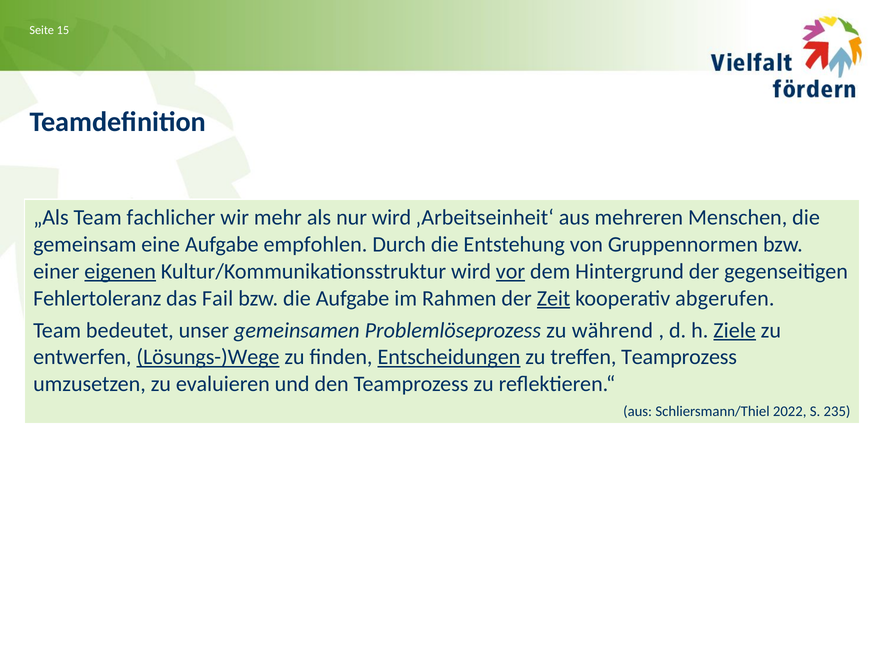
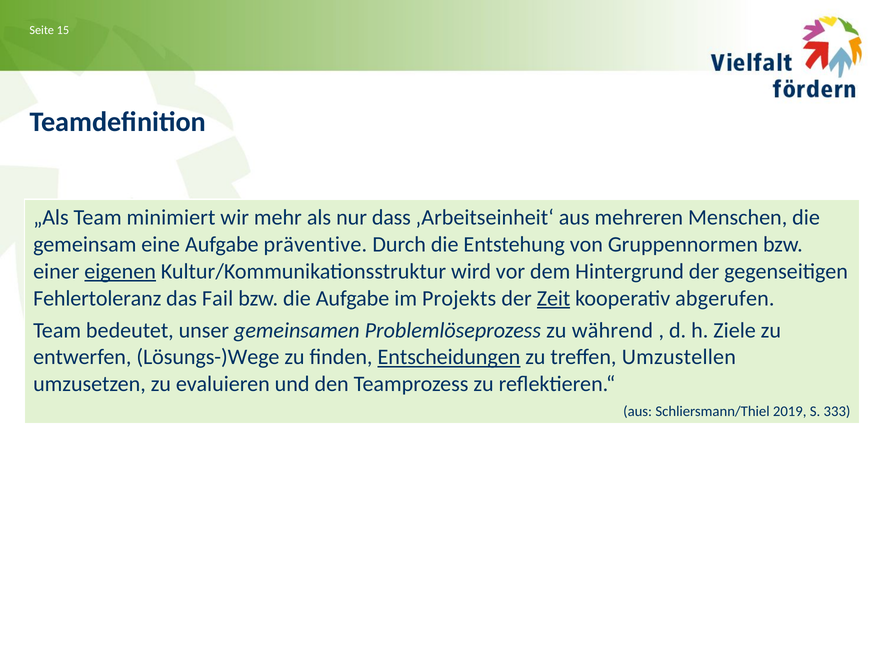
fachlicher: fachlicher -> minimiert
nur wird: wird -> dass
empfohlen: empfohlen -> präventive
vor underline: present -> none
Rahmen: Rahmen -> Projekts
Ziele underline: present -> none
Lösungs-)Wege underline: present -> none
treffen Teamprozess: Teamprozess -> Umzustellen
2022: 2022 -> 2019
235: 235 -> 333
